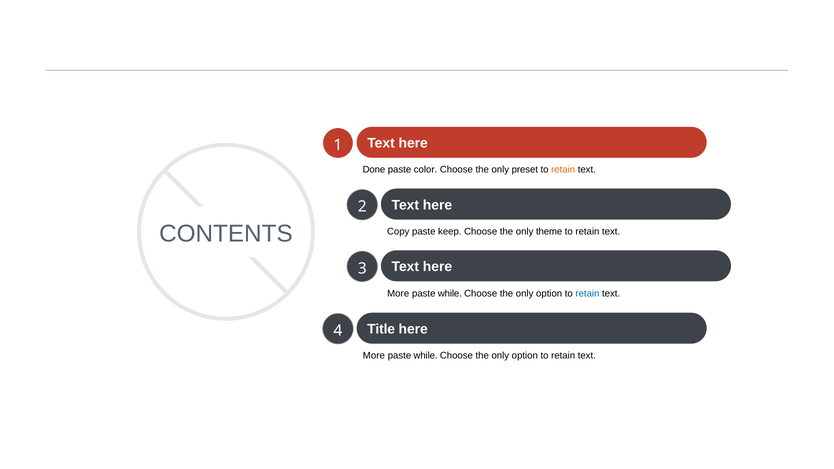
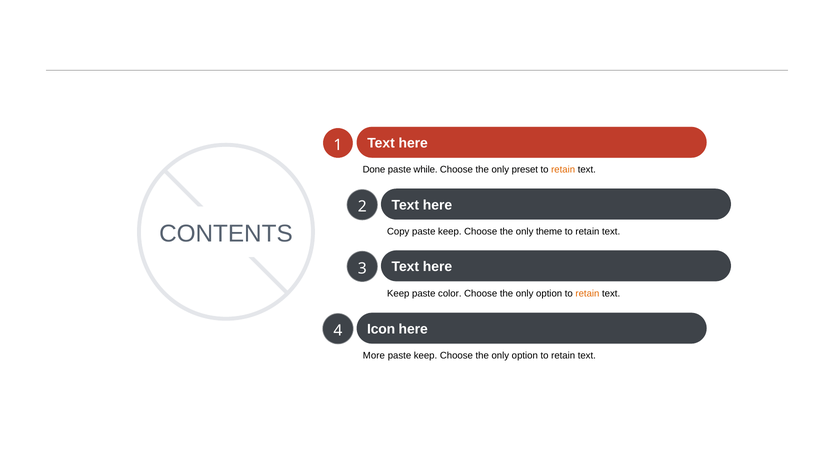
color: color -> while
More at (398, 294): More -> Keep
while at (450, 294): while -> color
retain at (587, 294) colour: blue -> orange
Title: Title -> Icon
while at (426, 356): while -> keep
